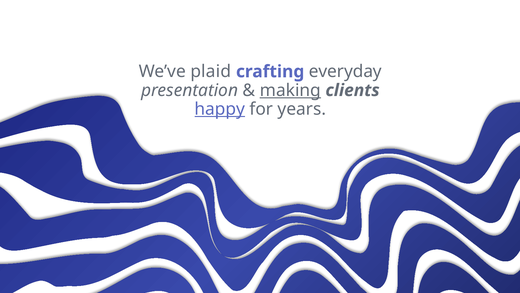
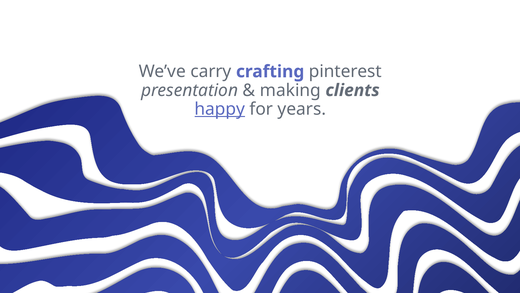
plaid: plaid -> carry
everyday: everyday -> pinterest
making underline: present -> none
